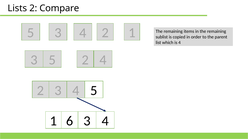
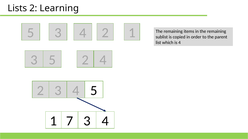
Compare: Compare -> Learning
6: 6 -> 7
